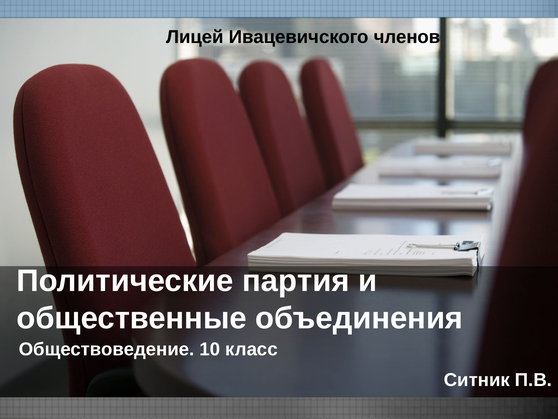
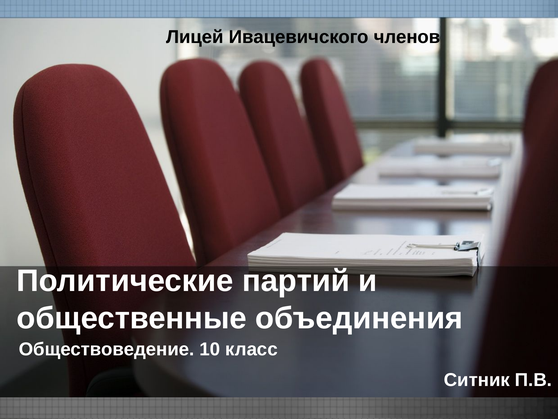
партия: партия -> партий
